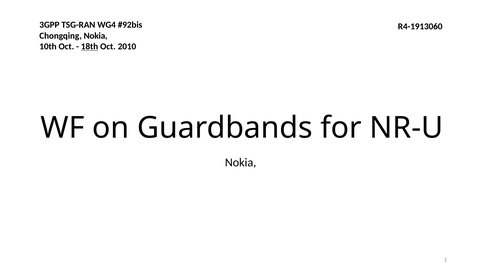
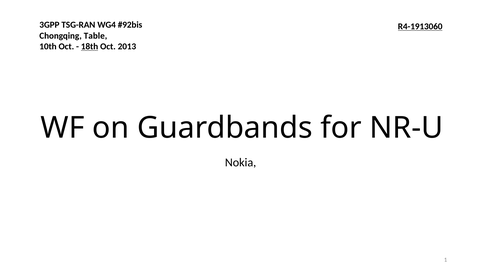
R4-1913060 underline: none -> present
Chongqing Nokia: Nokia -> Table
2010: 2010 -> 2013
